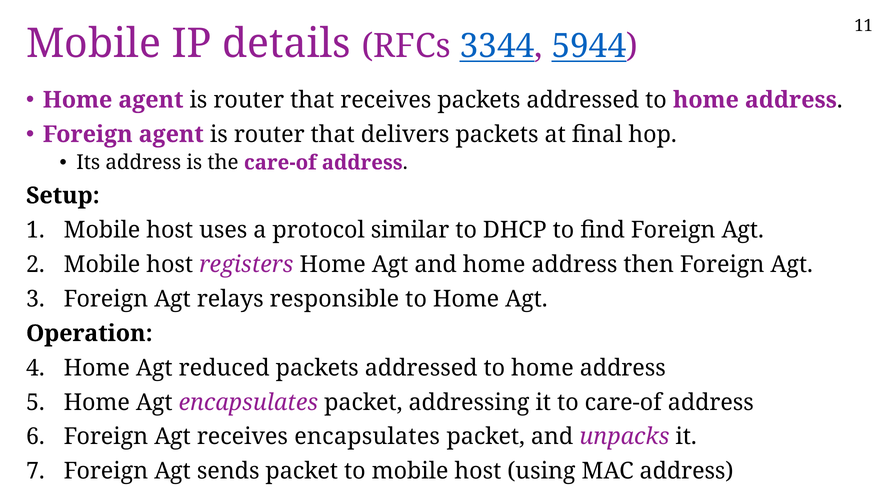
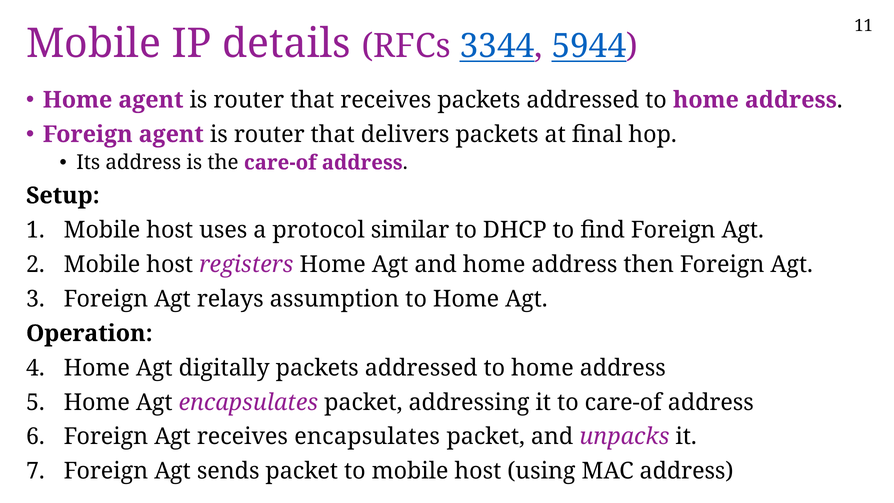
responsible: responsible -> assumption
reduced: reduced -> digitally
